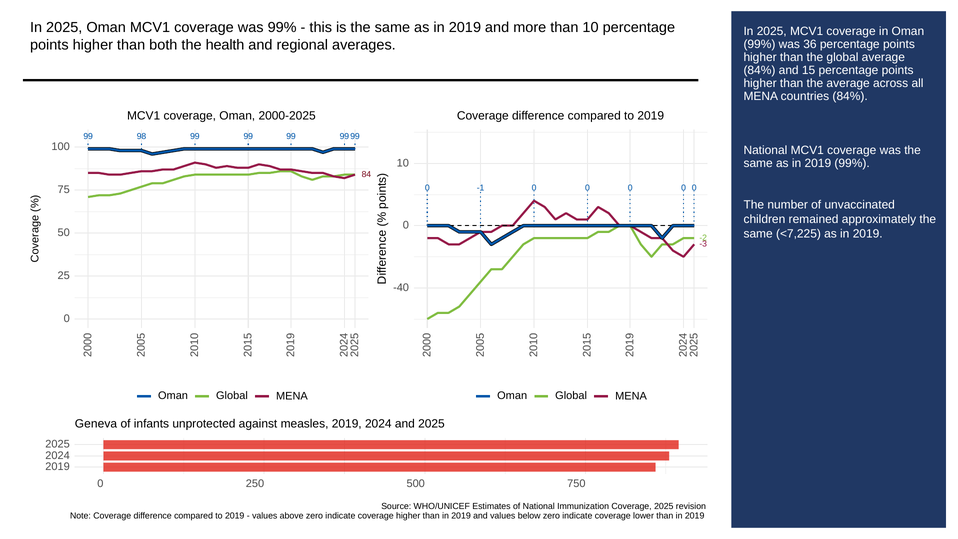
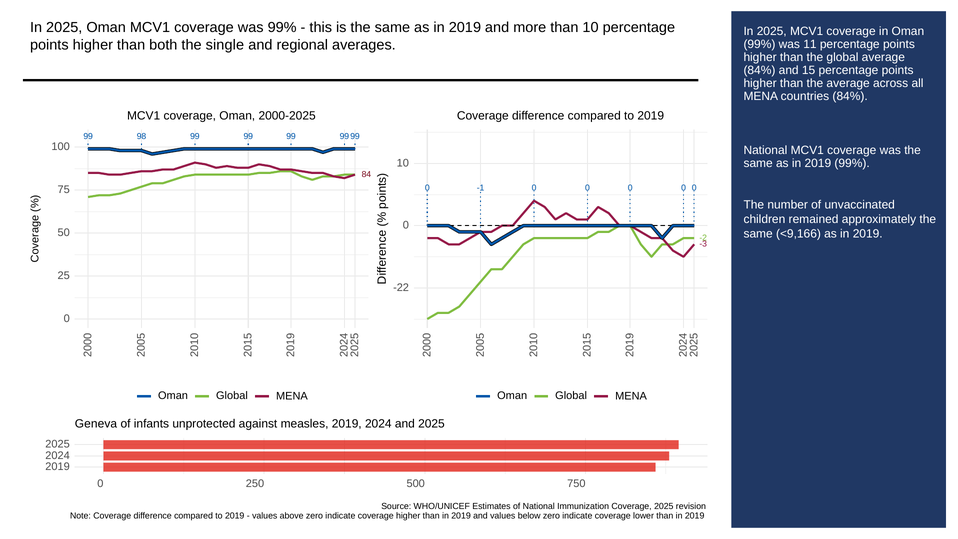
health: health -> single
36: 36 -> 11
<7,225: <7,225 -> <9,166
-40: -40 -> -22
